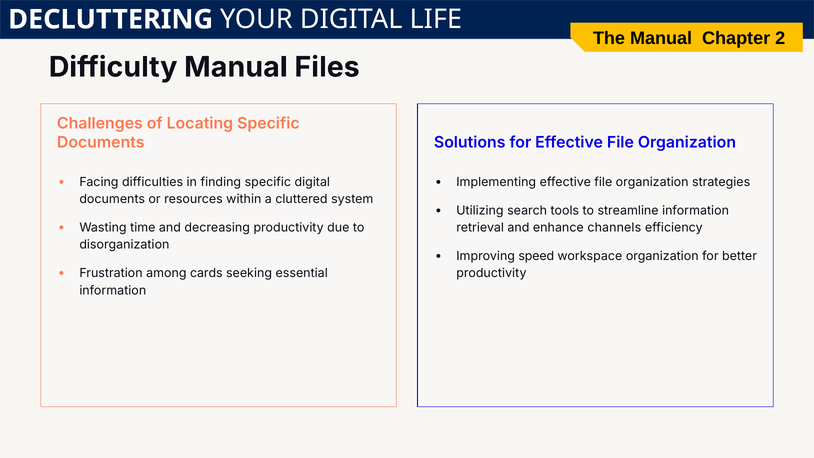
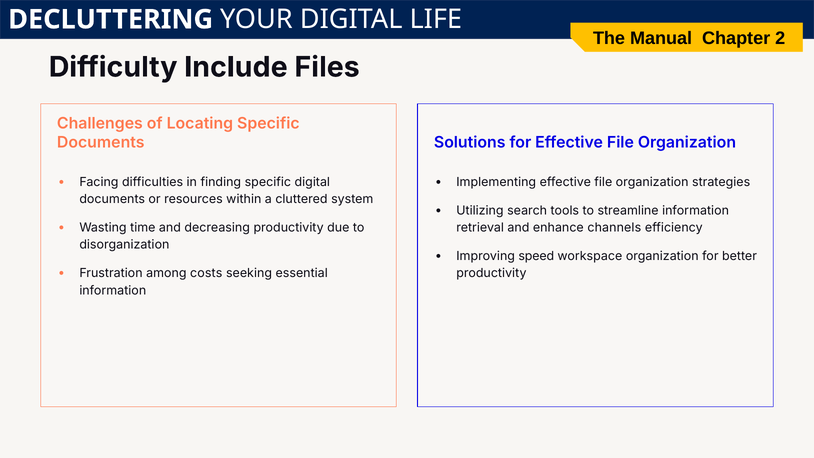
Difficulty Manual: Manual -> Include
cards: cards -> costs
